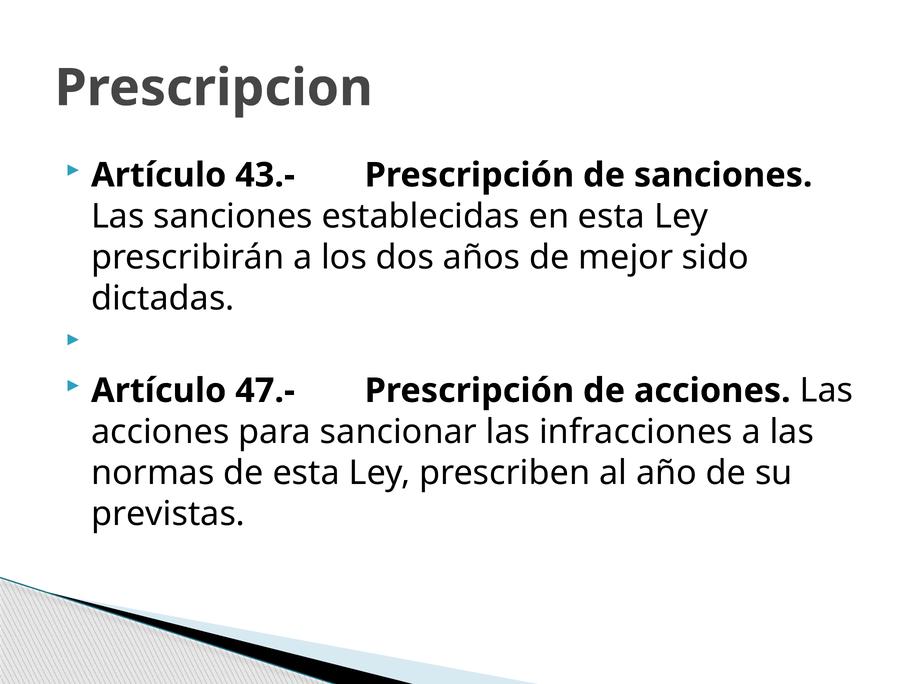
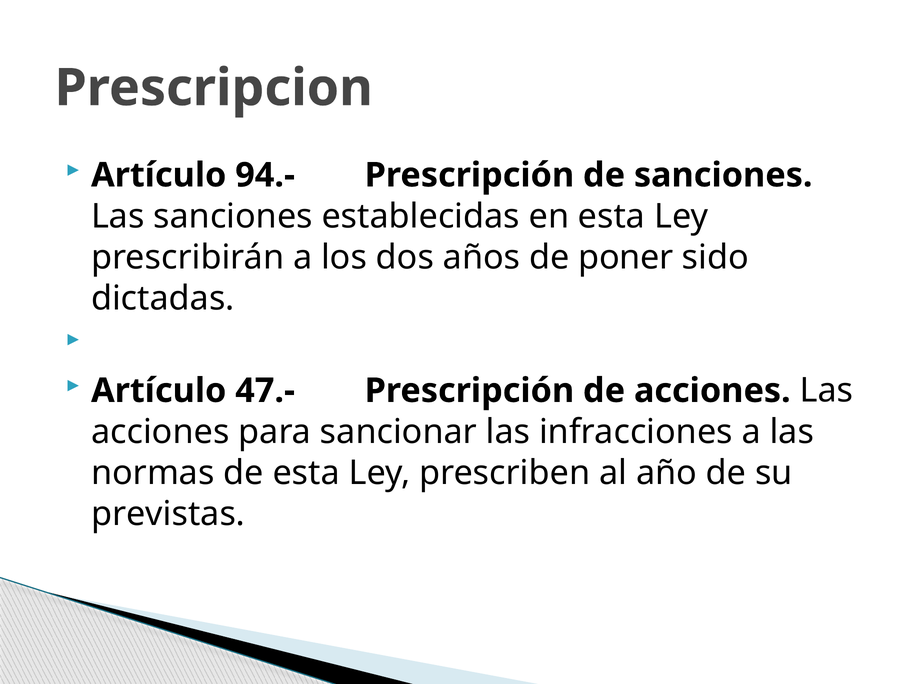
43.-: 43.- -> 94.-
mejor: mejor -> poner
